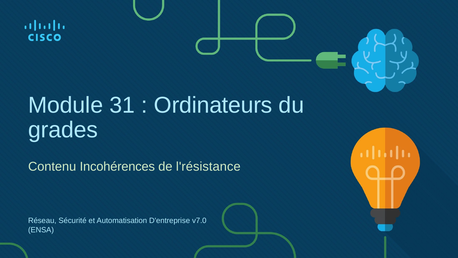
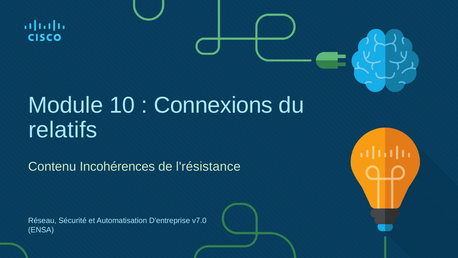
31: 31 -> 10
Ordinateurs: Ordinateurs -> Connexions
grades: grades -> relatifs
